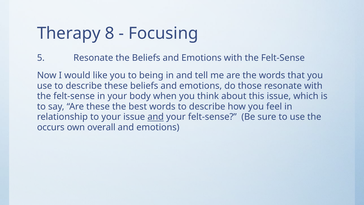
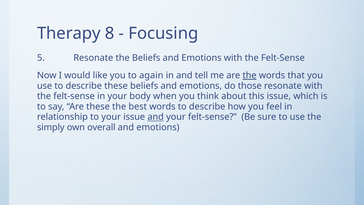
being: being -> again
the at (250, 75) underline: none -> present
occurs: occurs -> simply
